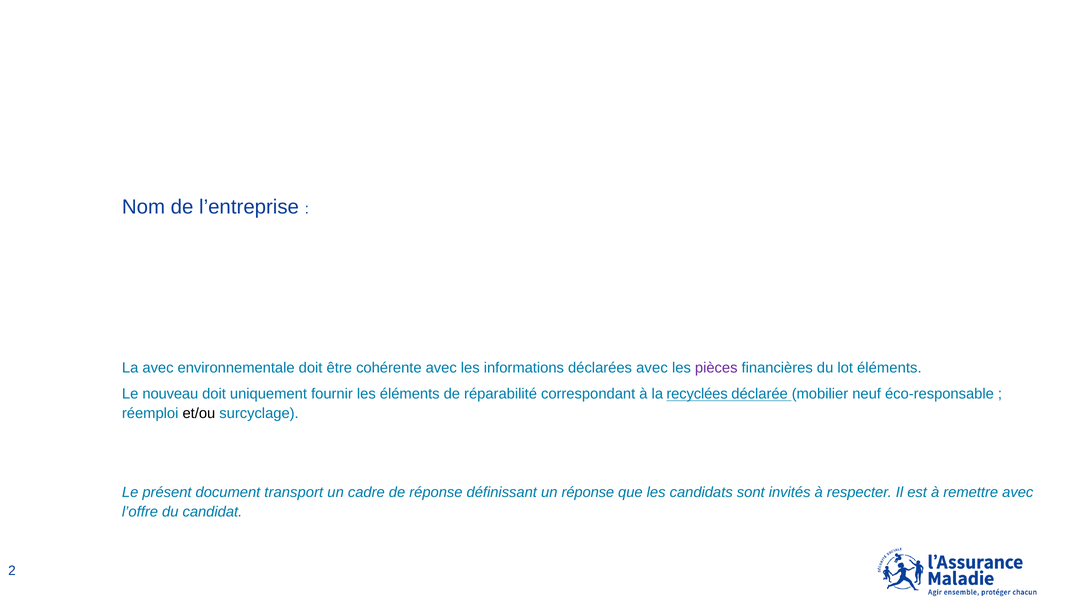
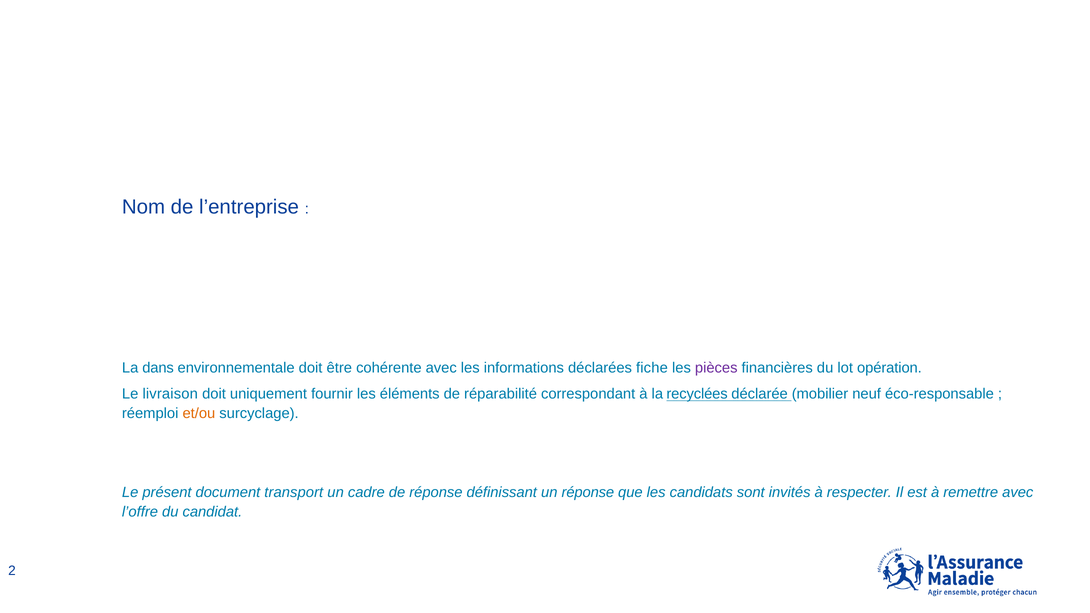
La avec: avec -> dans
déclarées avec: avec -> fiche
lot éléments: éléments -> opération
nouveau: nouveau -> livraison
et/ou colour: black -> orange
